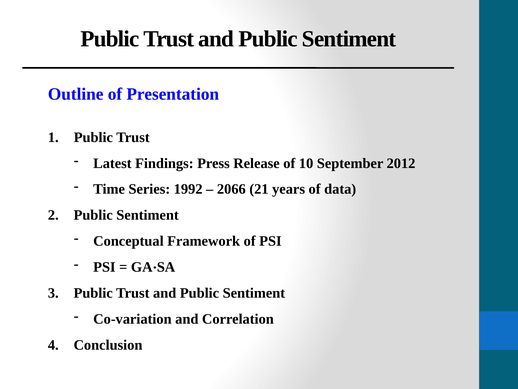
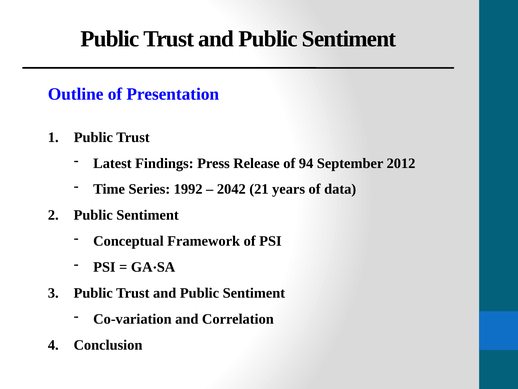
10: 10 -> 94
2066: 2066 -> 2042
